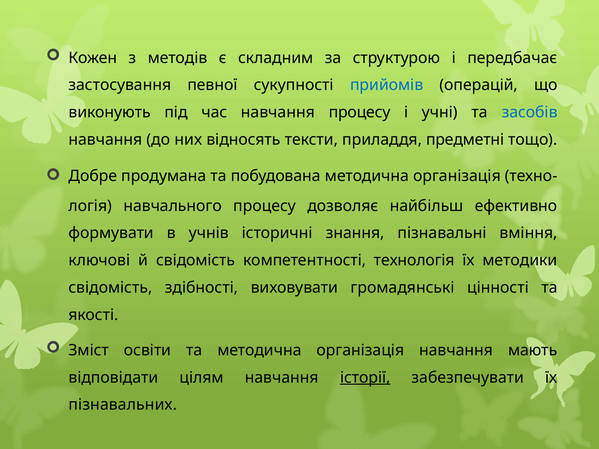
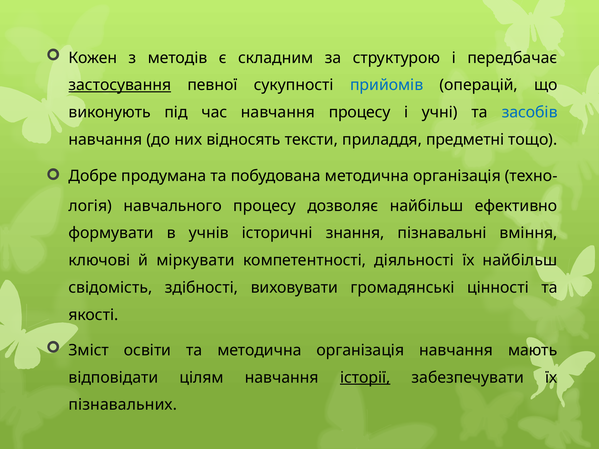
застосування underline: none -> present
й свідомість: свідомість -> міркувати
технологія: технологія -> діяльності
їх методики: методики -> найбільш
